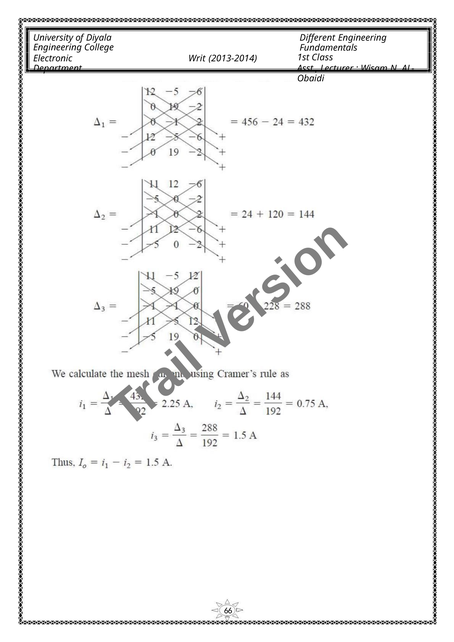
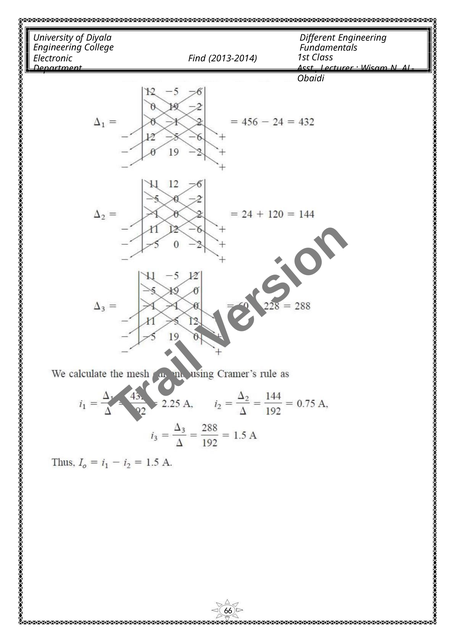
Writ: Writ -> Find
